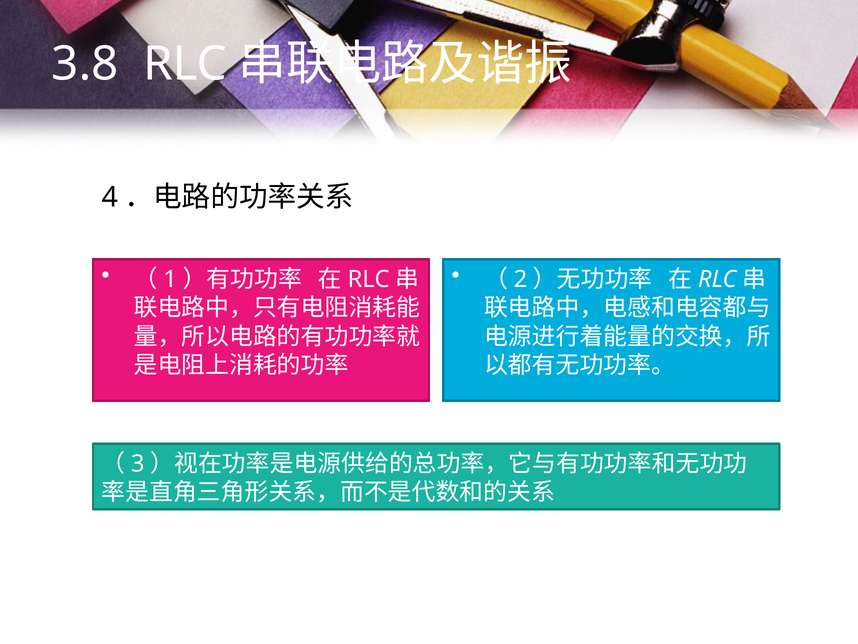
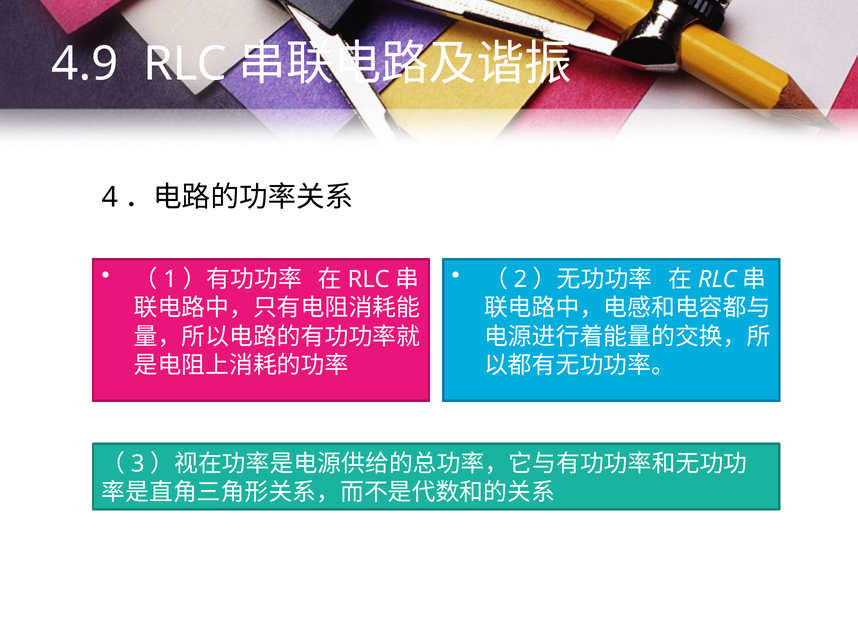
3.8: 3.8 -> 4.9
